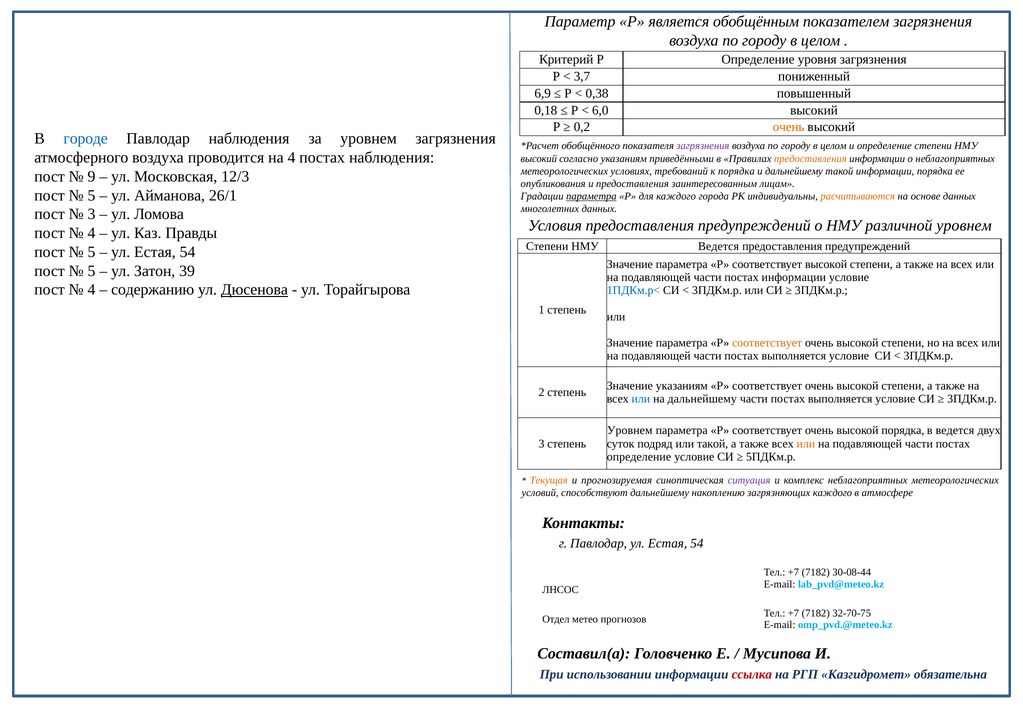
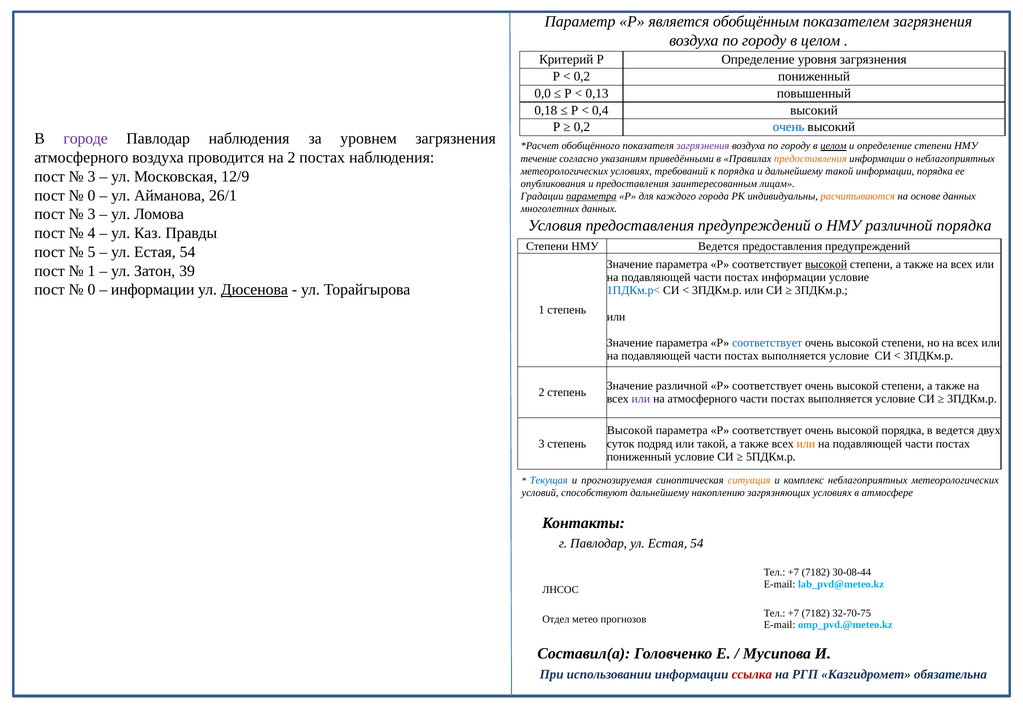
3,7 at (582, 77): 3,7 -> 0,2
6,9: 6,9 -> 0,0
0,38: 0,38 -> 0,13
6,0: 6,0 -> 0,4
очень at (789, 127) colour: orange -> blue
городе colour: blue -> purple
целом at (833, 146) underline: none -> present
на 4: 4 -> 2
высокий at (539, 159): высокий -> течение
9 at (92, 176): 9 -> 3
12/3: 12/3 -> 12/9
5 at (92, 195): 5 -> 0
различной уровнем: уровнем -> порядка
высокой at (826, 264) underline: none -> present
5 at (92, 271): 5 -> 1
4 at (92, 290): 4 -> 0
содержанию at (153, 290): содержанию -> информации
соответствует at (767, 343) colour: orange -> blue
Значение указаниям: указаниям -> различной
или at (641, 399) colour: blue -> purple
на дальнейшему: дальнейшему -> атмосферного
Уровнем at (630, 431): Уровнем -> Высокой
определение at (639, 457): определение -> пониженный
Текущая colour: orange -> blue
ситуация colour: purple -> orange
загрязняющих каждого: каждого -> условиях
